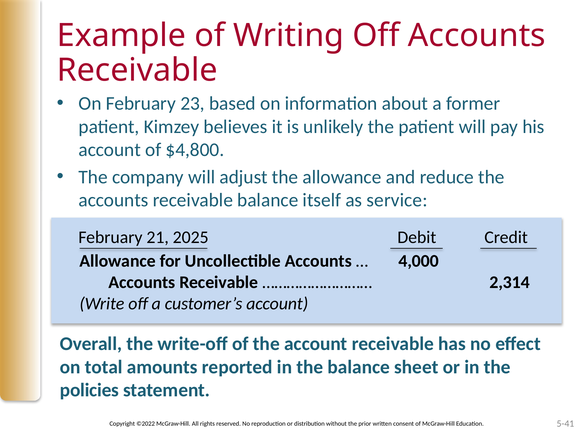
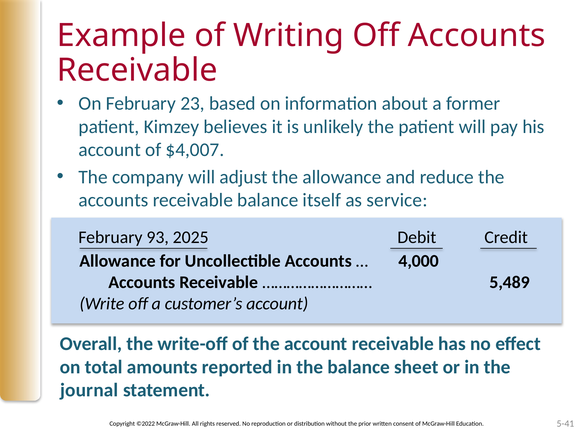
$4,800: $4,800 -> $4,007
21: 21 -> 93
2,314: 2,314 -> 5,489
policies: policies -> journal
